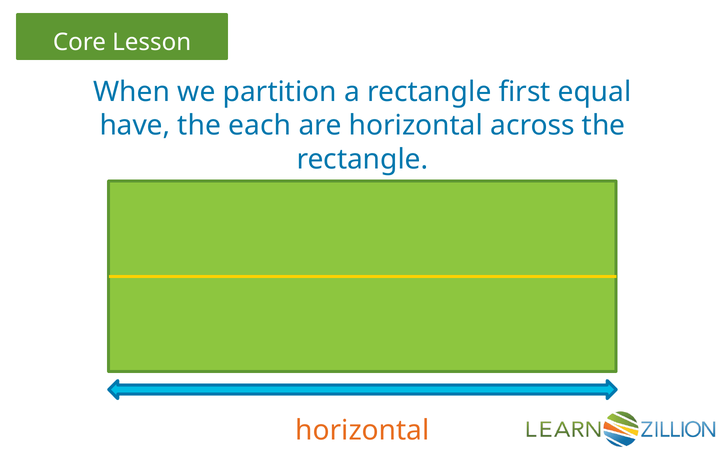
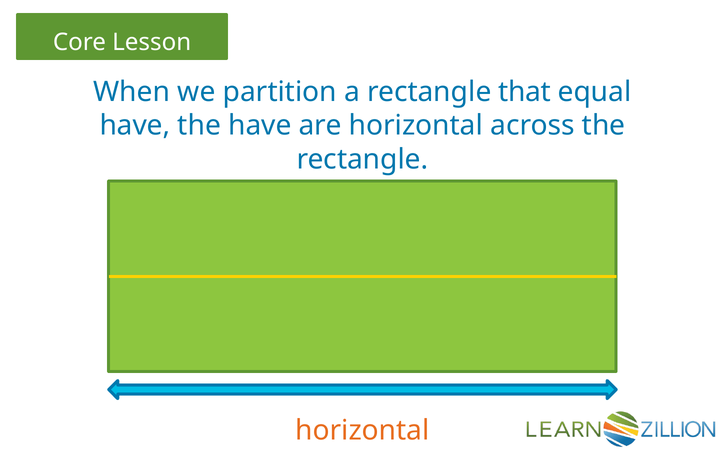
first: first -> that
the each: each -> have
